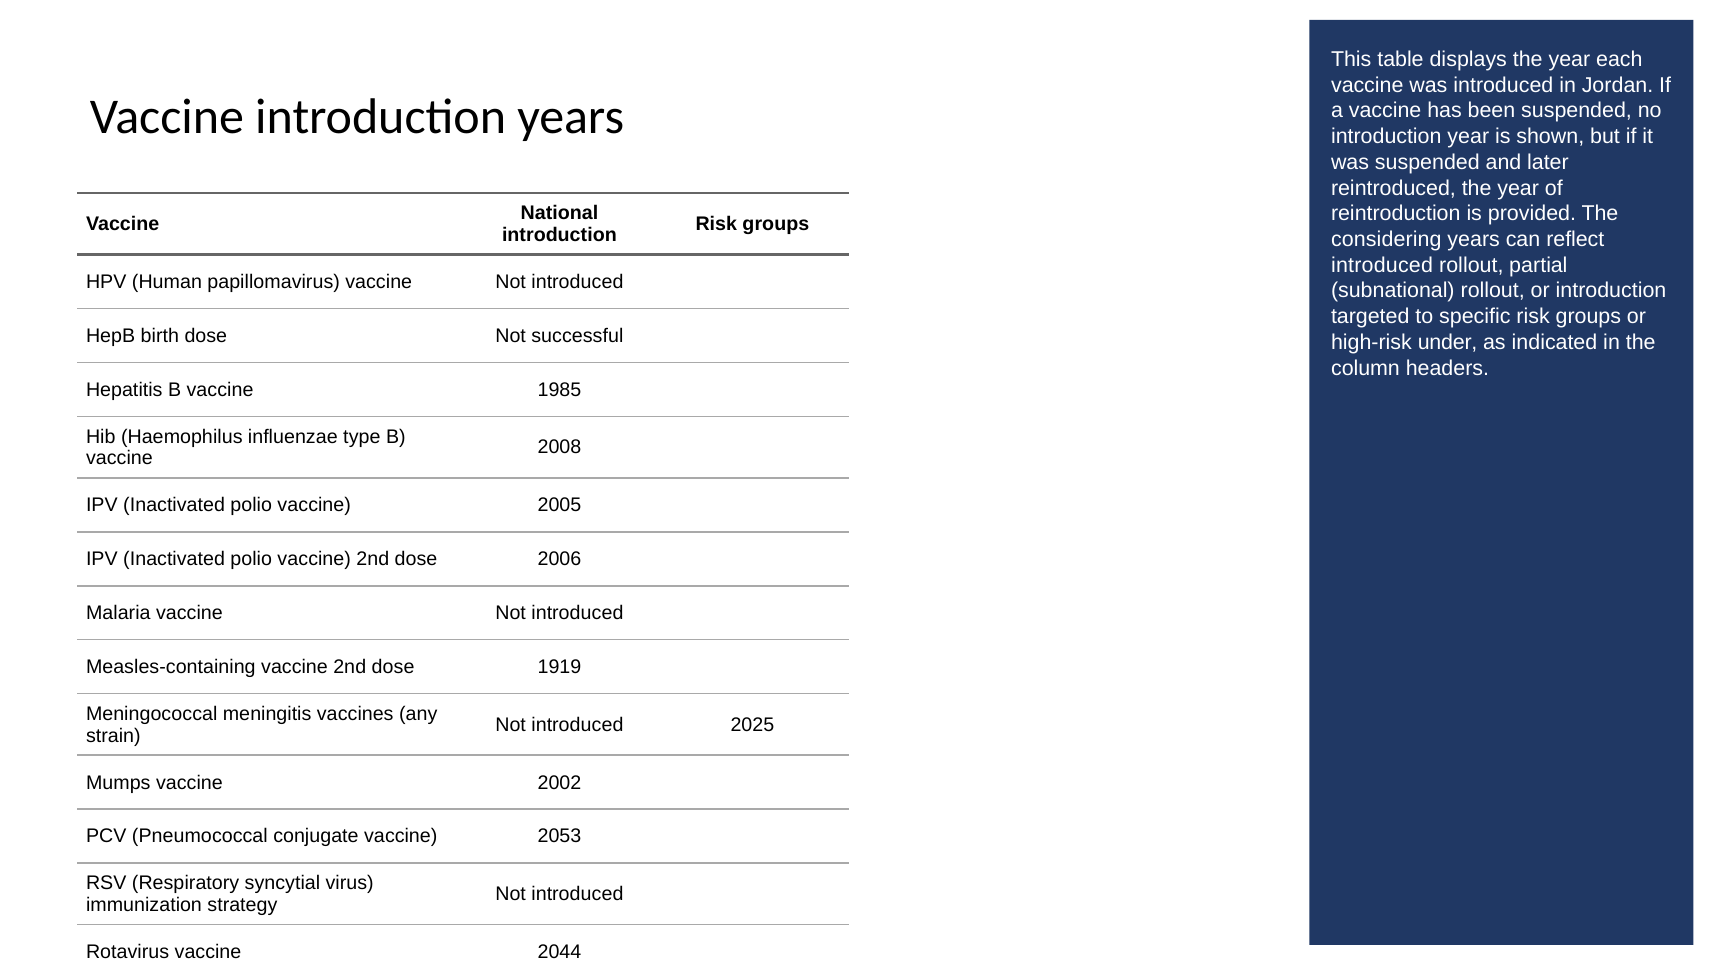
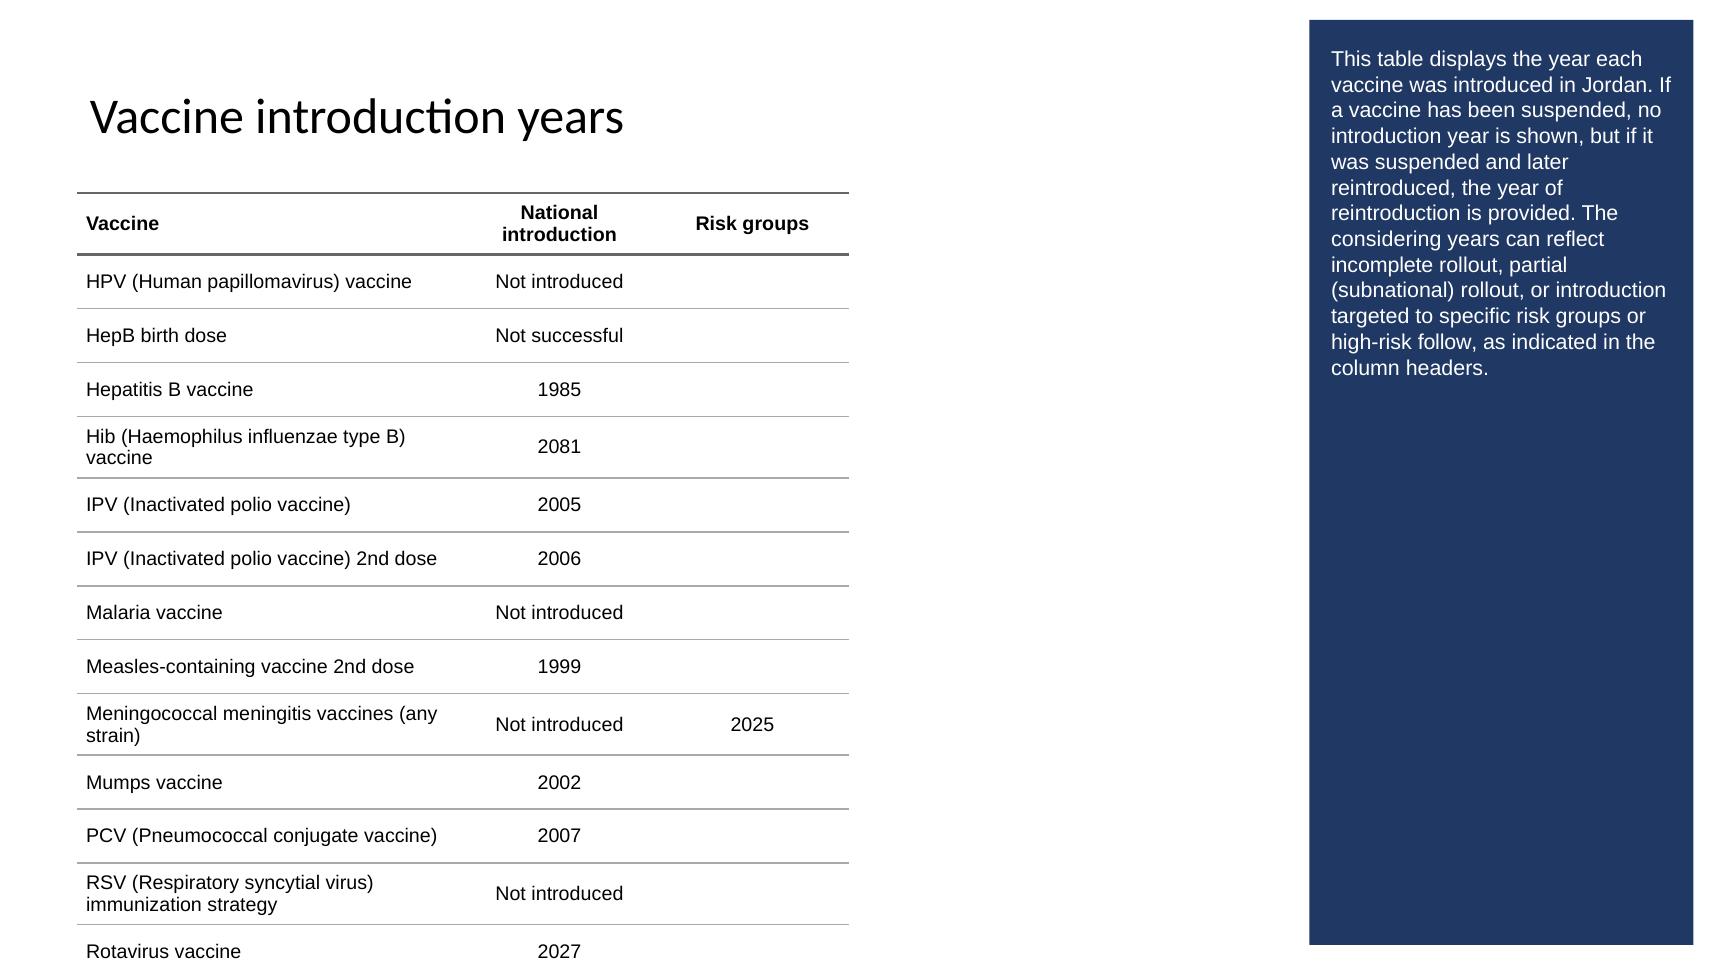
introduced at (1382, 265): introduced -> incomplete
under: under -> follow
2008: 2008 -> 2081
1919: 1919 -> 1999
2053: 2053 -> 2007
2044: 2044 -> 2027
